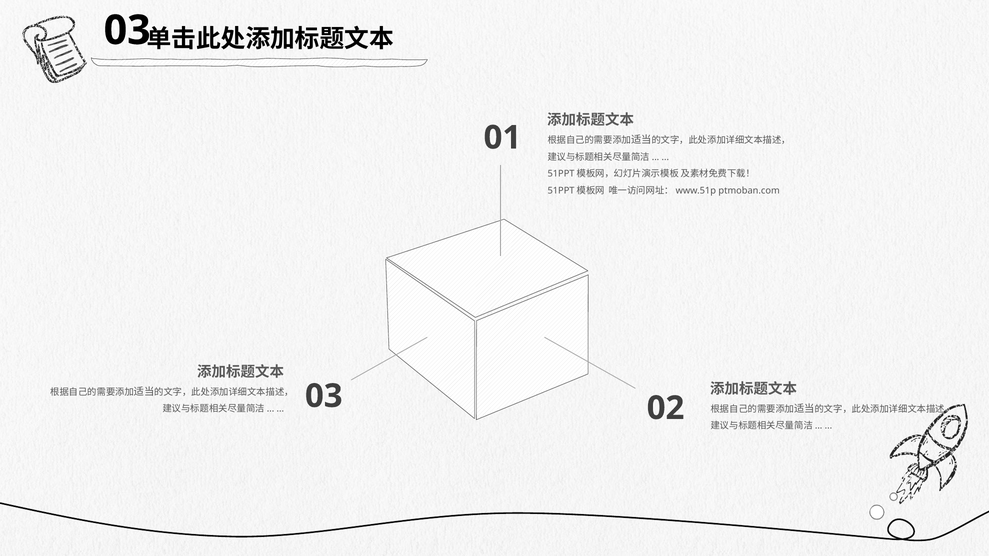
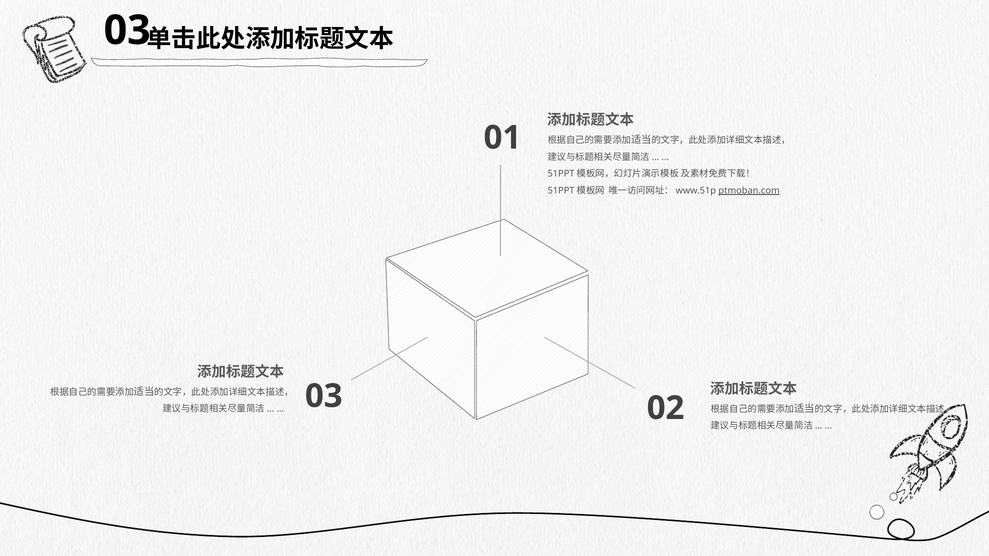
ptmoban.com underline: none -> present
